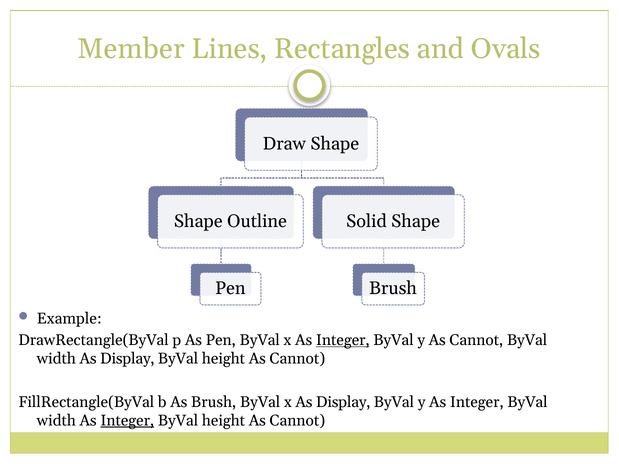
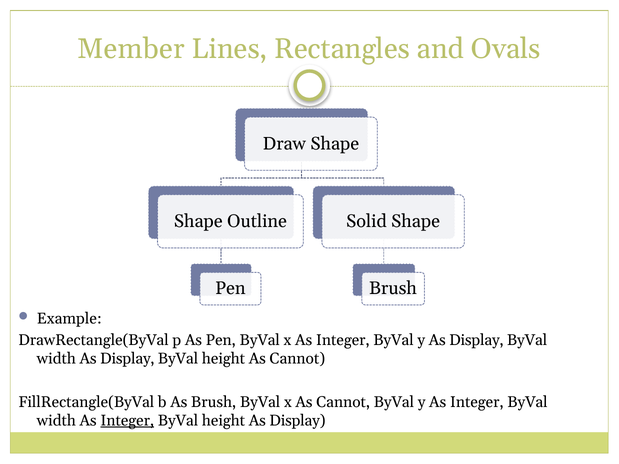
Integer at (343, 340) underline: present -> none
y As Cannot: Cannot -> Display
x As Display: Display -> Cannot
Cannot at (297, 421): Cannot -> Display
